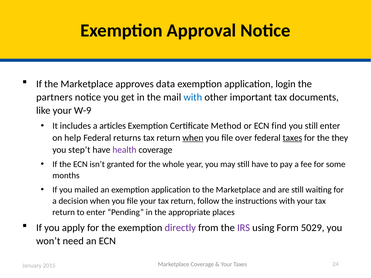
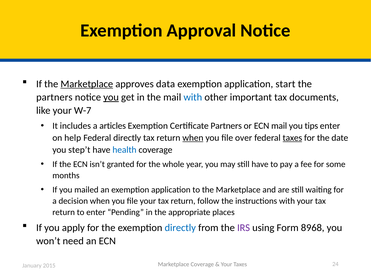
Marketplace at (87, 84) underline: none -> present
login: login -> start
you at (111, 97) underline: none -> present
W-9: W-9 -> W-7
Certificate Method: Method -> Partners
ECN find: find -> mail
you still: still -> tips
Federal returns: returns -> directly
they: they -> date
health colour: purple -> blue
directly at (180, 228) colour: purple -> blue
5029: 5029 -> 8968
